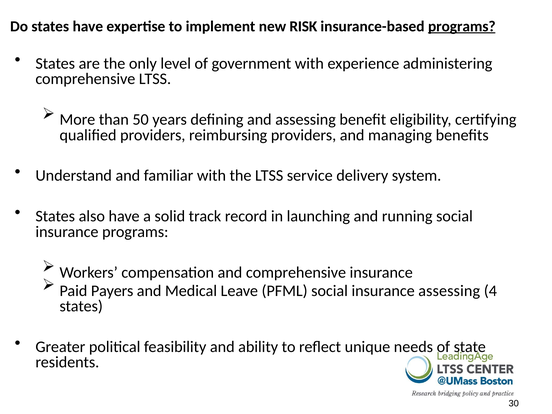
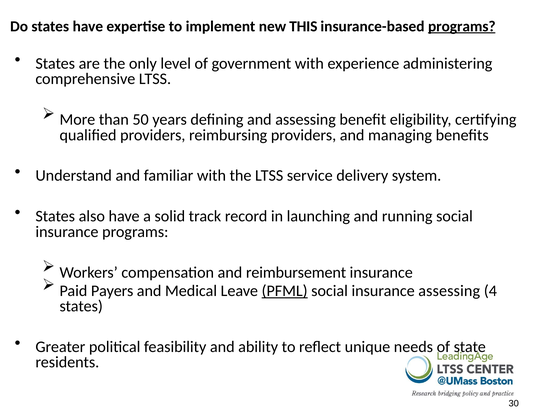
RISK: RISK -> THIS
and comprehensive: comprehensive -> reimbursement
PFML underline: none -> present
